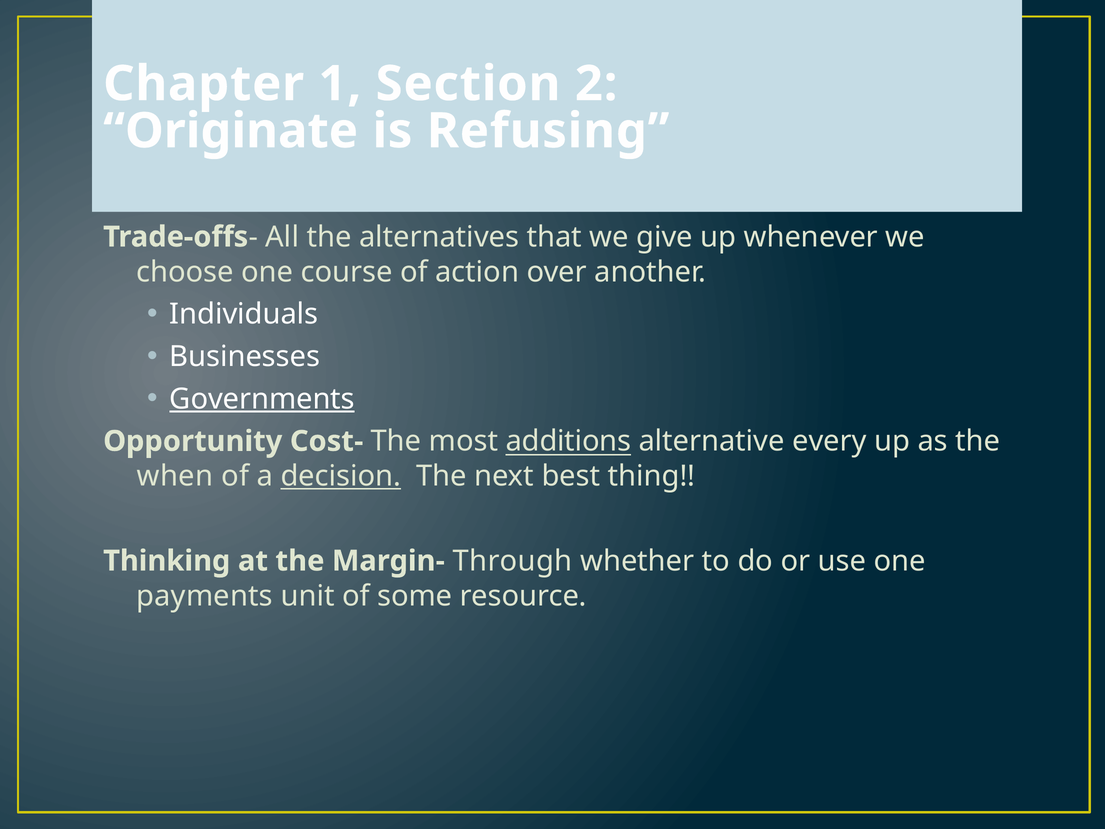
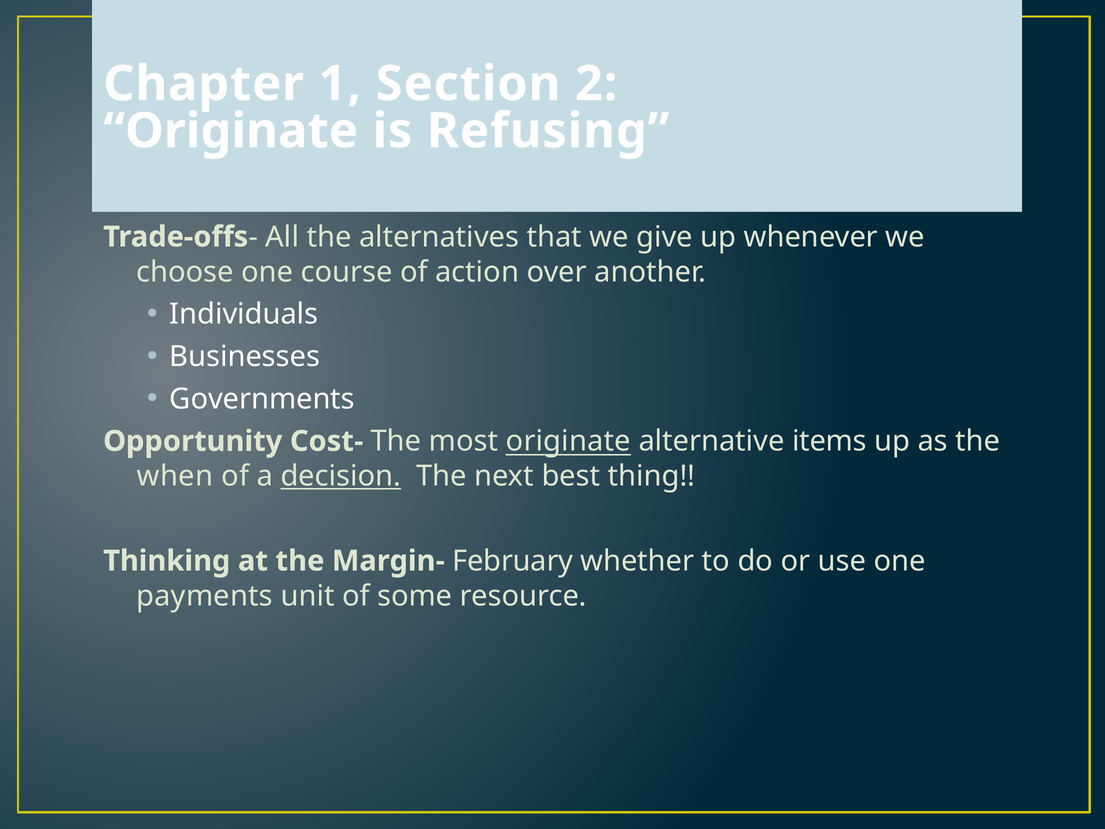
Governments underline: present -> none
most additions: additions -> originate
every: every -> items
Through: Through -> February
